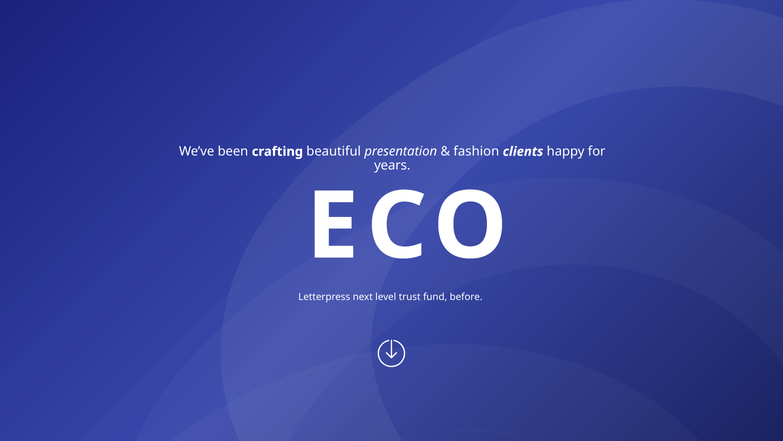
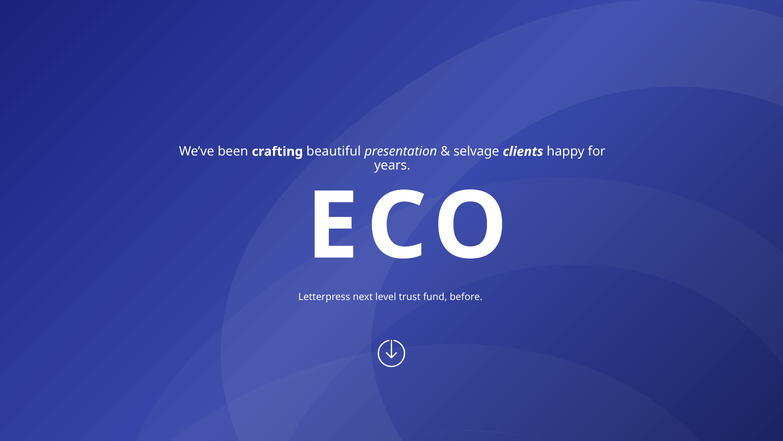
fashion: fashion -> selvage
